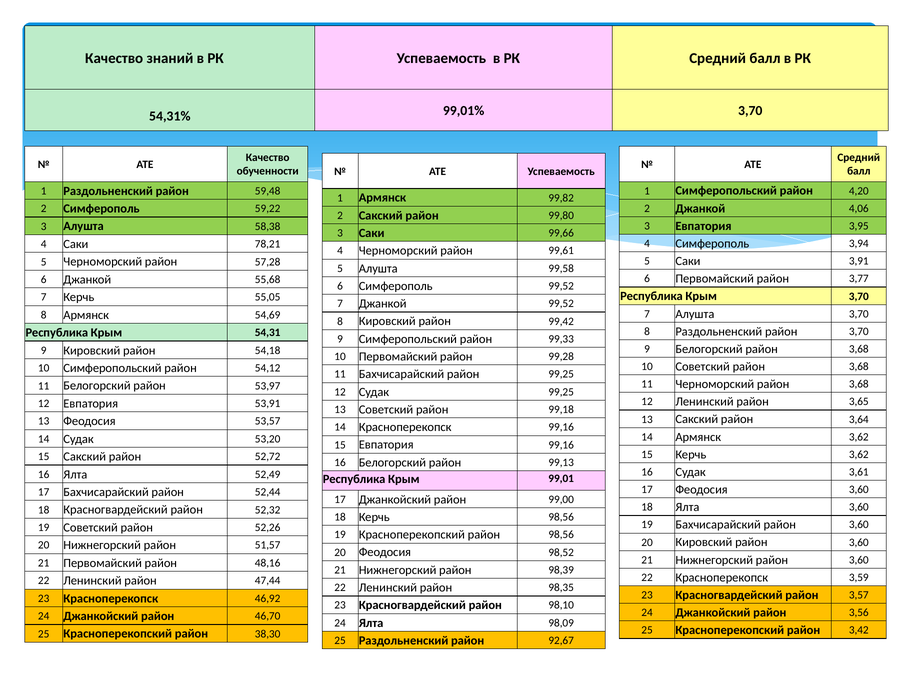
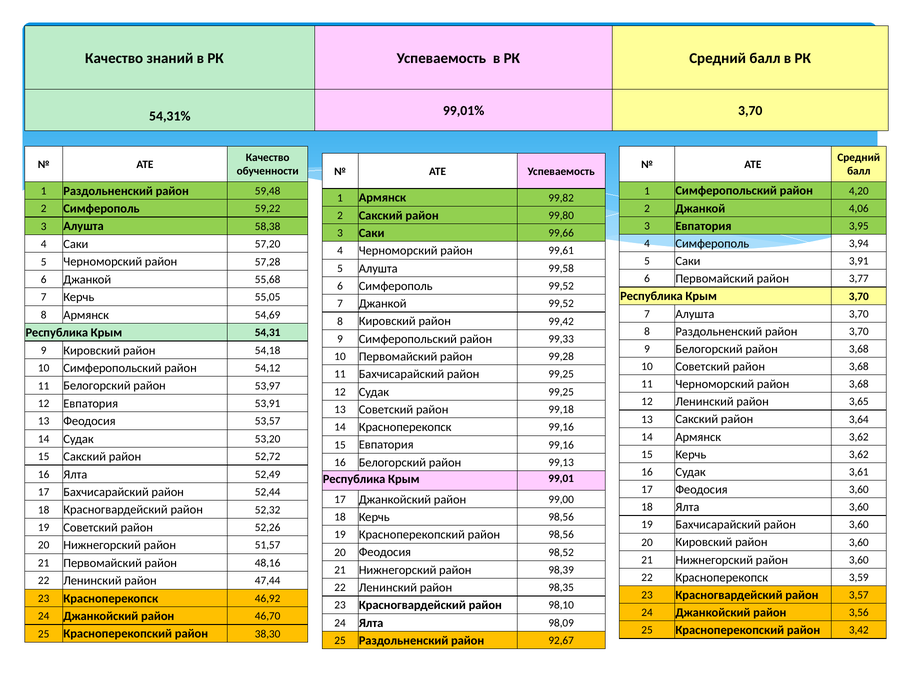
78,21: 78,21 -> 57,20
